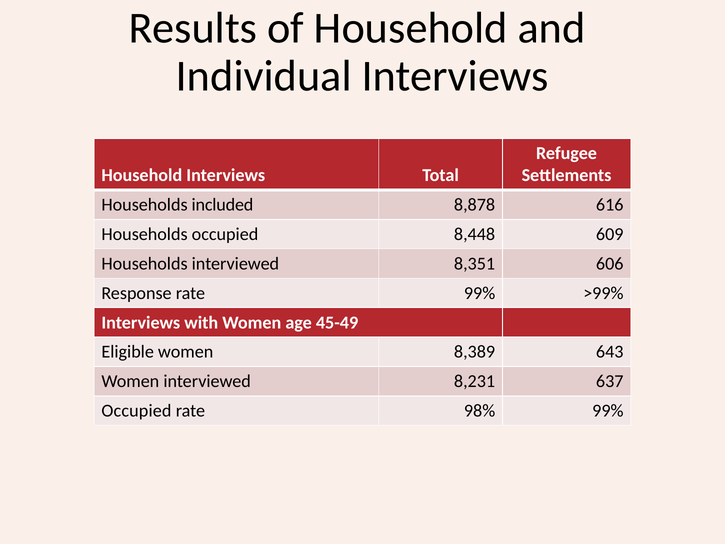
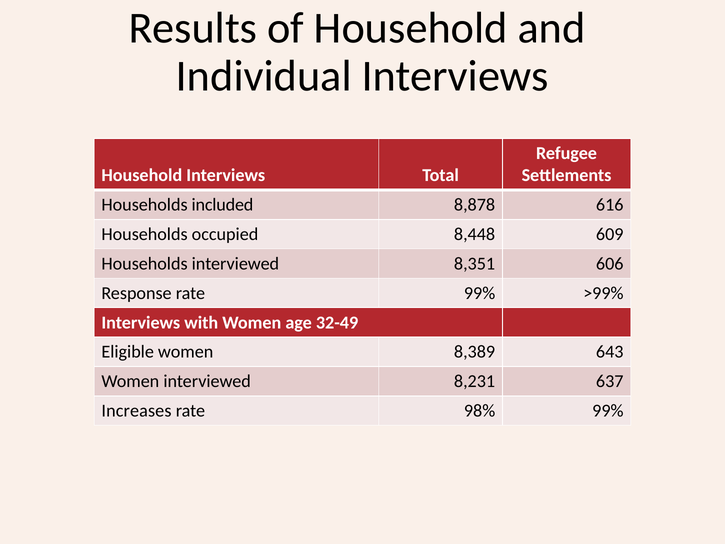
45-49: 45-49 -> 32-49
Occupied at (136, 411): Occupied -> Increases
